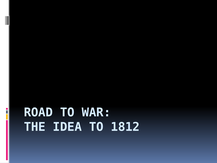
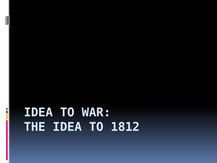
ROAD at (38, 112): ROAD -> IDEA
